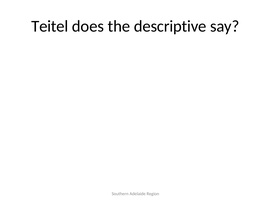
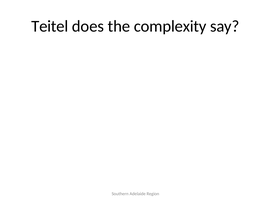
descriptive: descriptive -> complexity
